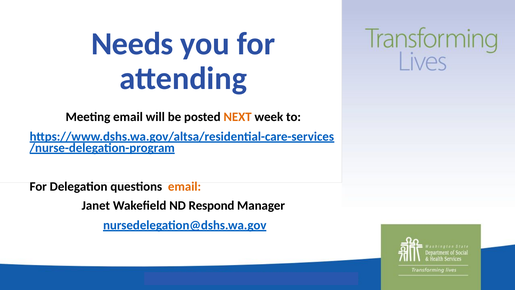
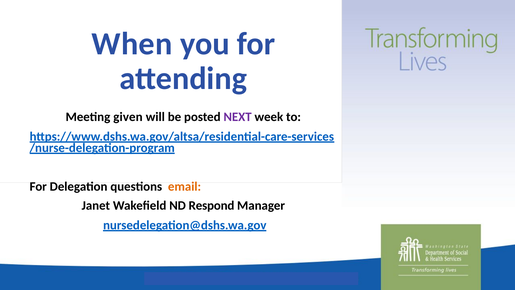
Needs: Needs -> When
Meeting email: email -> given
NEXT colour: orange -> purple
